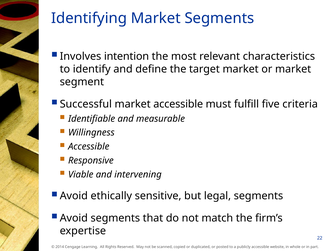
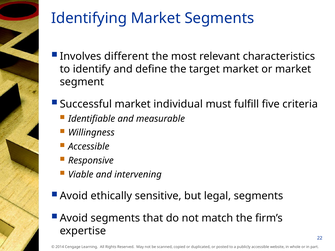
intention: intention -> different
market accessible: accessible -> individual
